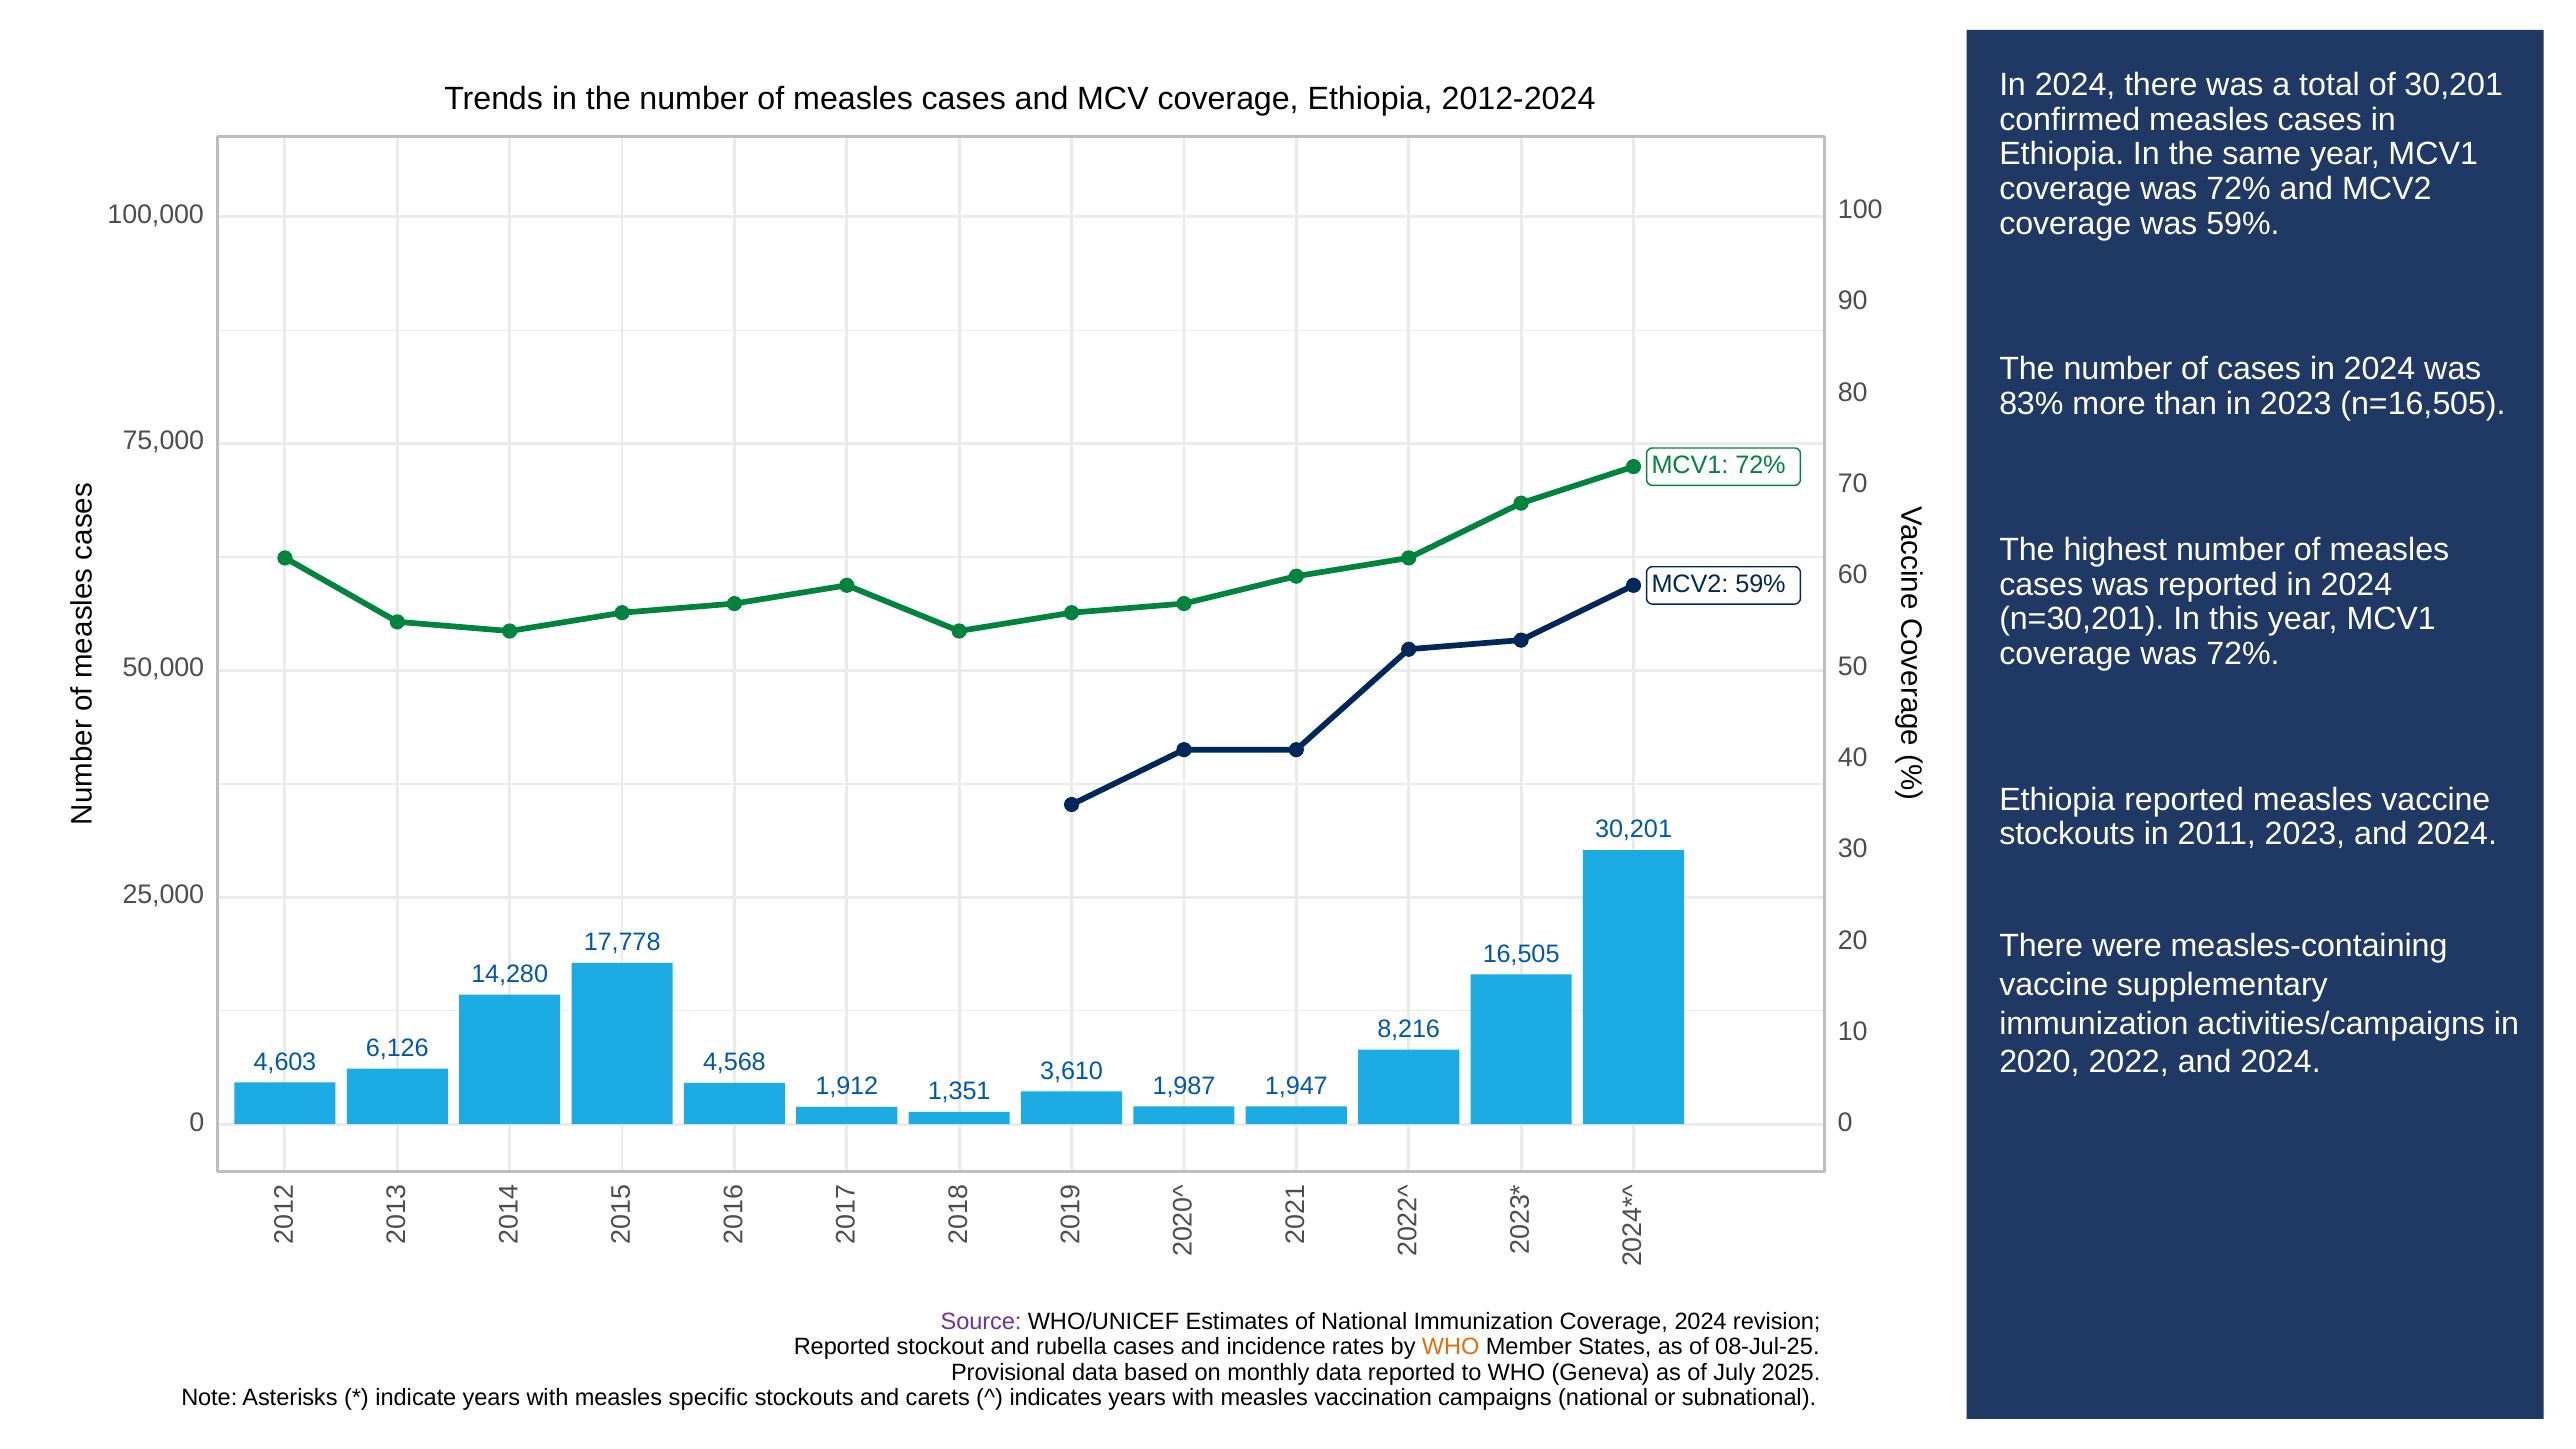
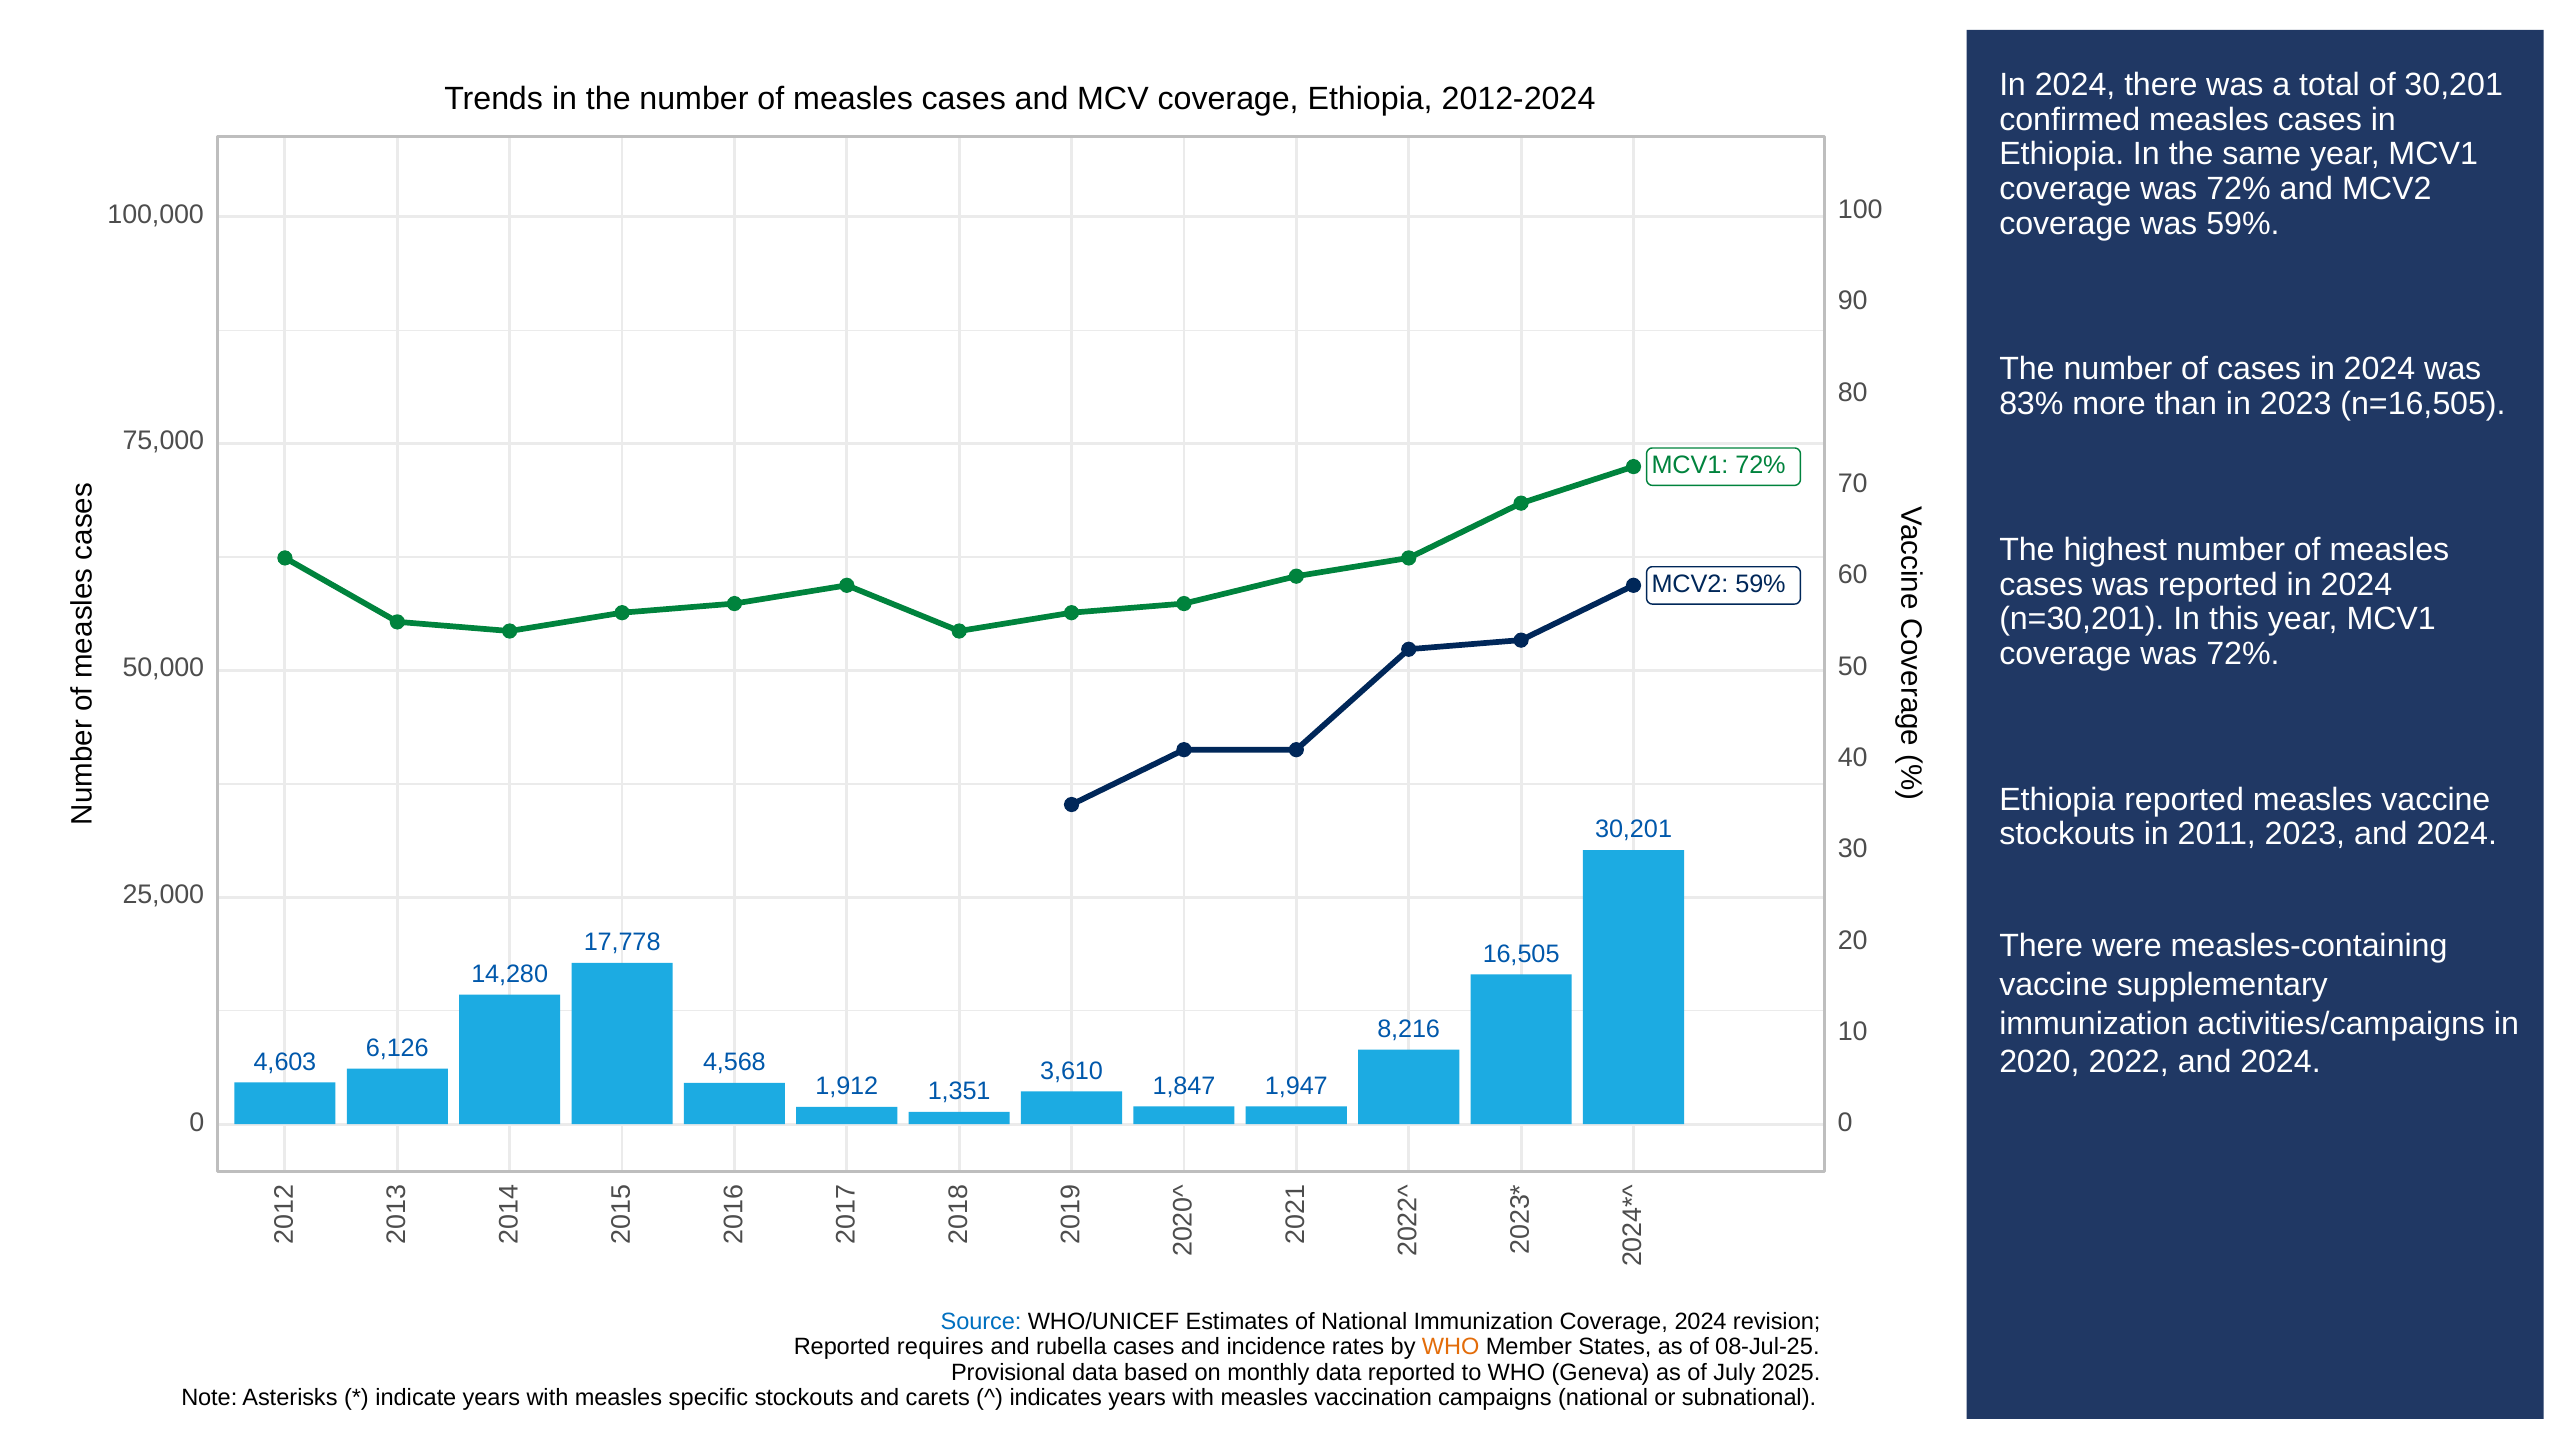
1,987: 1,987 -> 1,847
Source colour: purple -> blue
stockout: stockout -> requires
